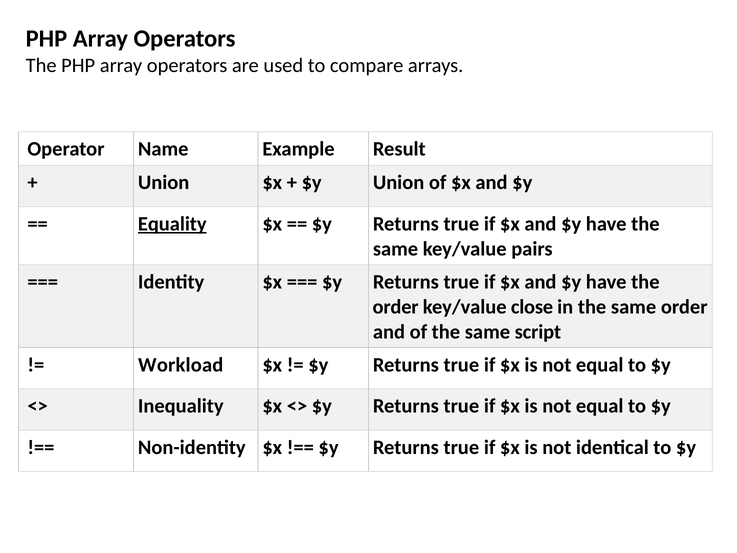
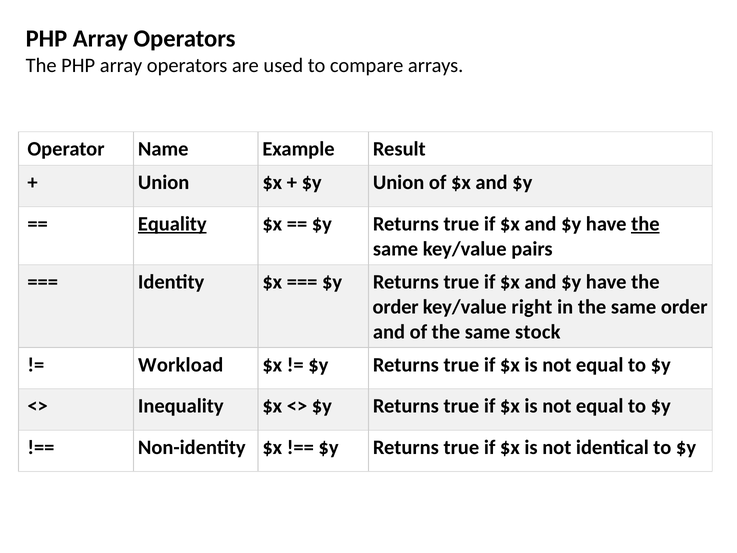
the at (645, 224) underline: none -> present
close: close -> right
script: script -> stock
